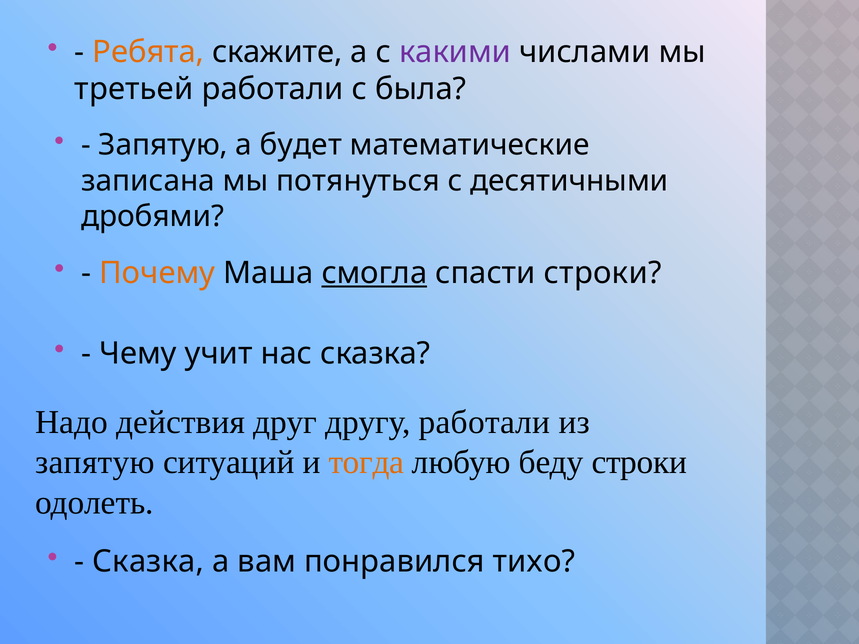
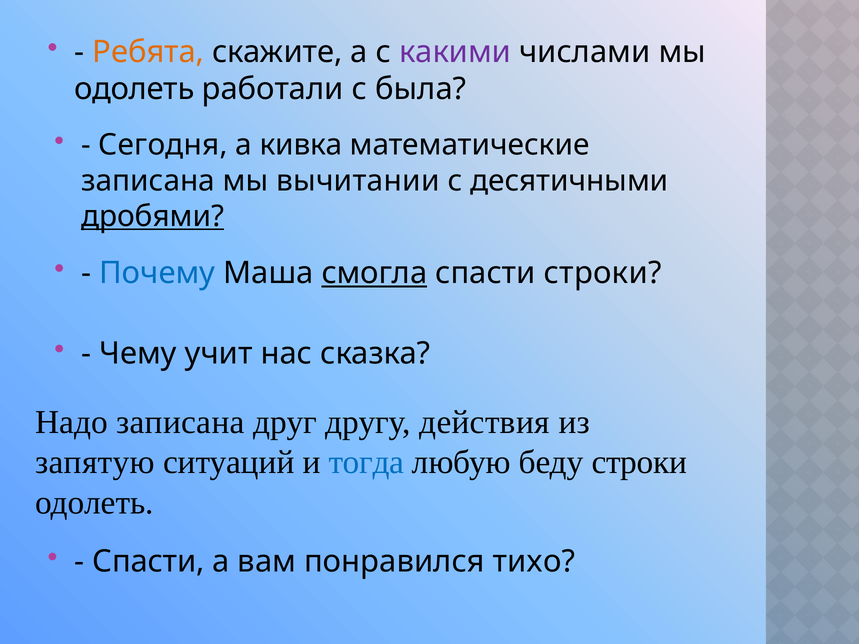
третьей at (134, 89): третьей -> одолеть
Запятую at (163, 145): Запятую -> Сегодня
будет: будет -> кивка
потянуться: потянуться -> вычитании
дробями underline: none -> present
Почему colour: orange -> blue
Надо действия: действия -> записана
другу работали: работали -> действия
тогда colour: orange -> blue
Сказка at (148, 562): Сказка -> Спасти
